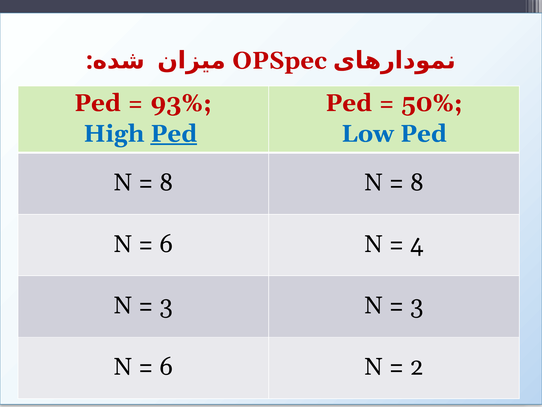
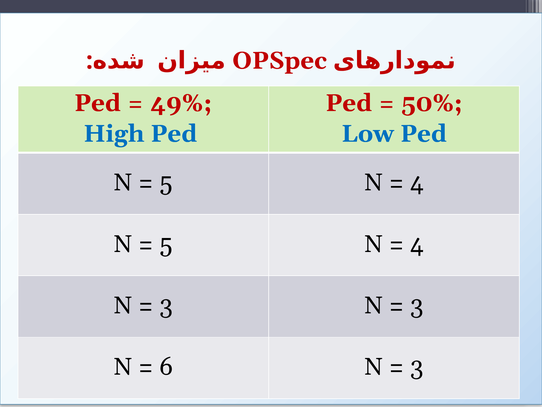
93%: 93% -> 49%
Ped at (174, 134) underline: present -> none
8 at (166, 182): 8 -> 5
8 at (417, 182): 8 -> 4
6 at (166, 244): 6 -> 5
2 at (417, 367): 2 -> 3
